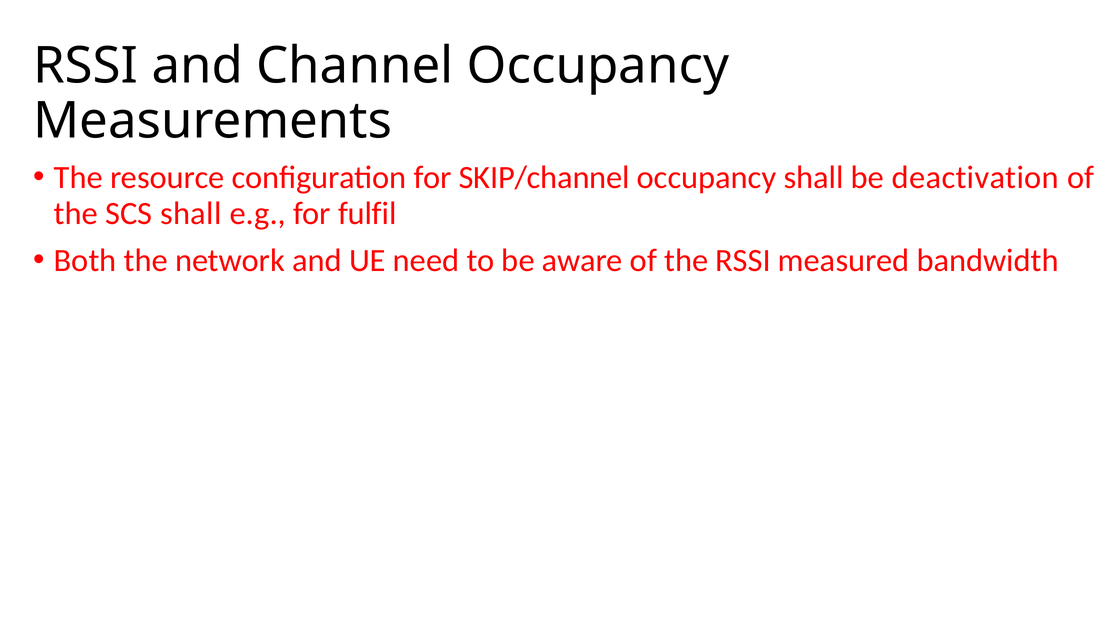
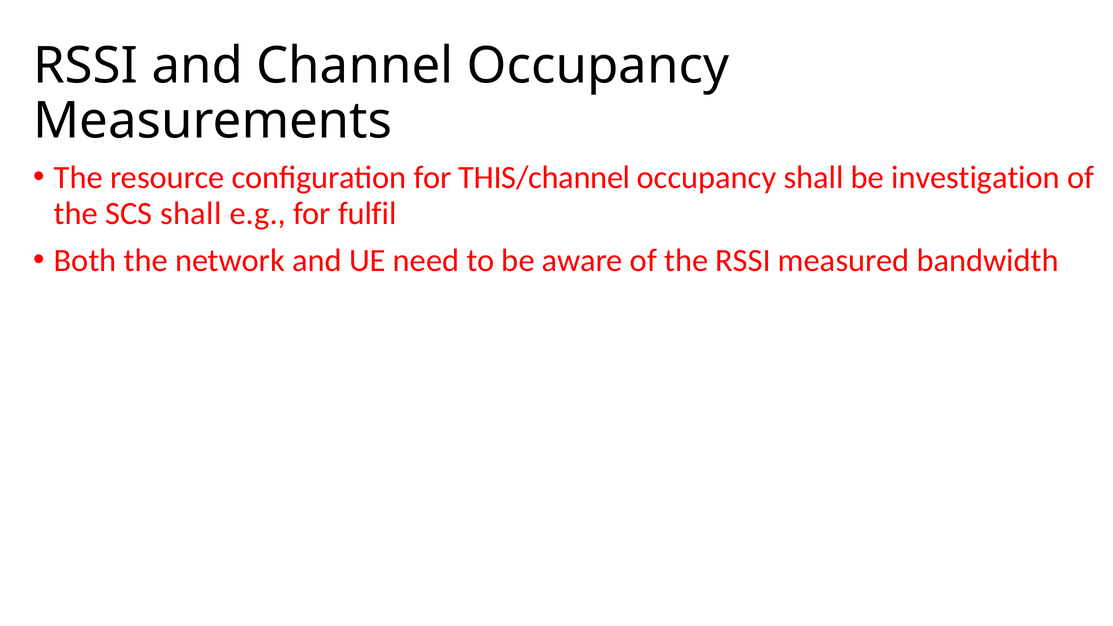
SKIP/channel: SKIP/channel -> THIS/channel
deactivation: deactivation -> investigation
